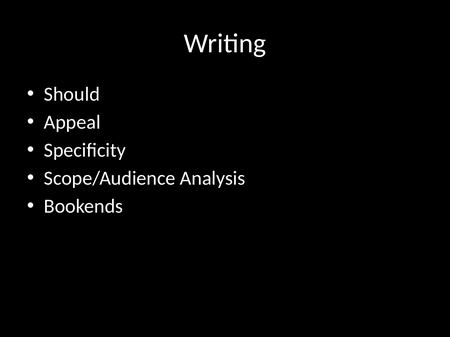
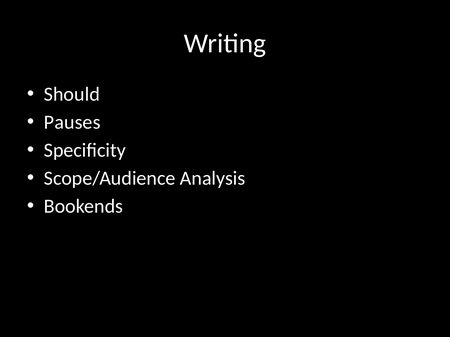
Appeal: Appeal -> Pauses
